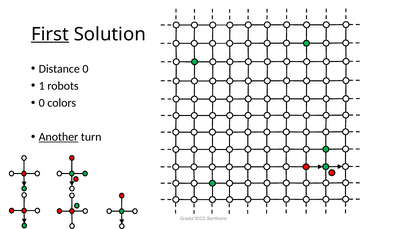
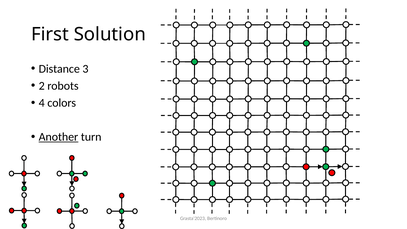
First underline: present -> none
Distance 0: 0 -> 3
1: 1 -> 2
0 at (42, 103): 0 -> 4
